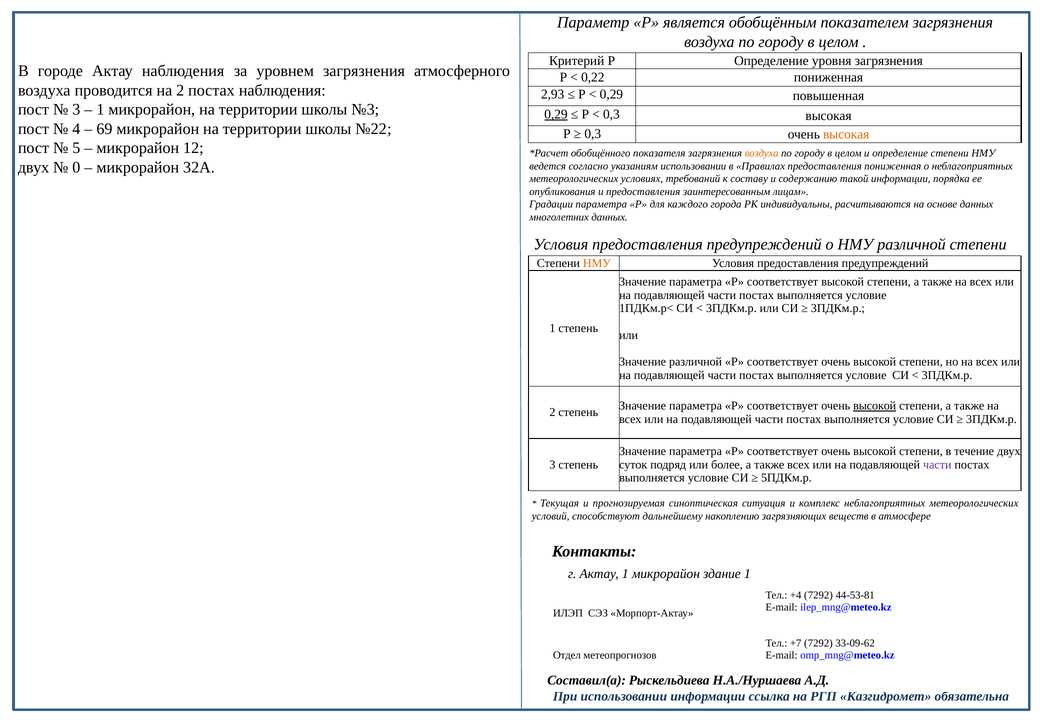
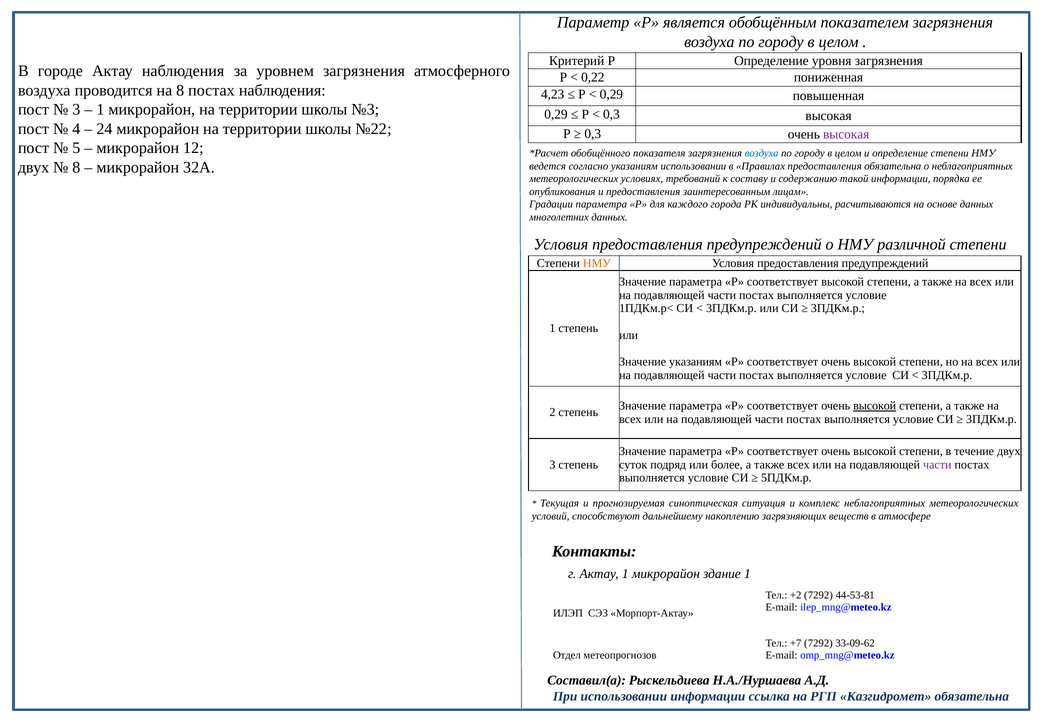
на 2: 2 -> 8
2,93: 2,93 -> 4,23
0,29 at (556, 114) underline: present -> none
69: 69 -> 24
высокая at (846, 134) colour: orange -> purple
воздуха at (762, 153) colour: orange -> blue
0 at (76, 167): 0 -> 8
предоставления пониженная: пониженная -> обязательна
Значение различной: различной -> указаниям
+4: +4 -> +2
